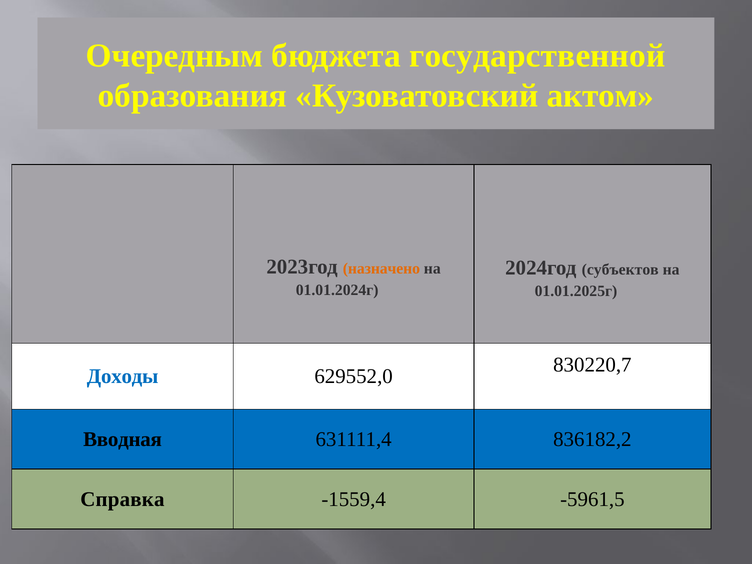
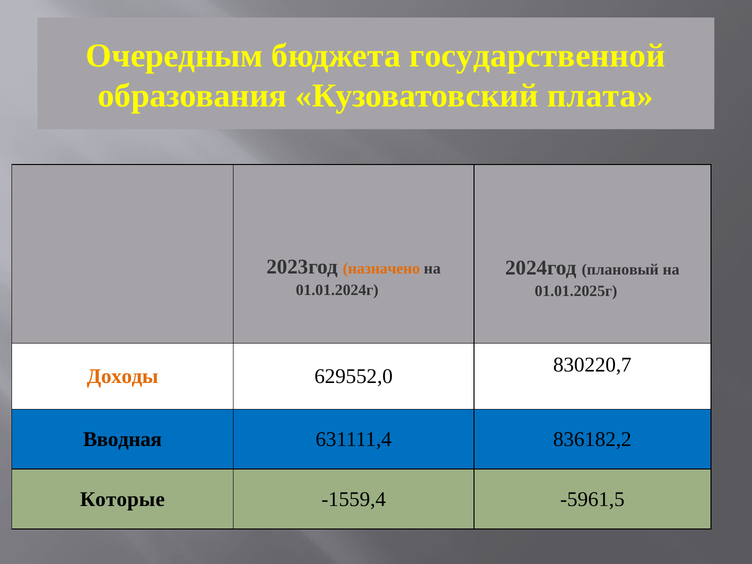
актом: актом -> плата
субъектов: субъектов -> плановый
Доходы colour: blue -> orange
Справка: Справка -> Которые
